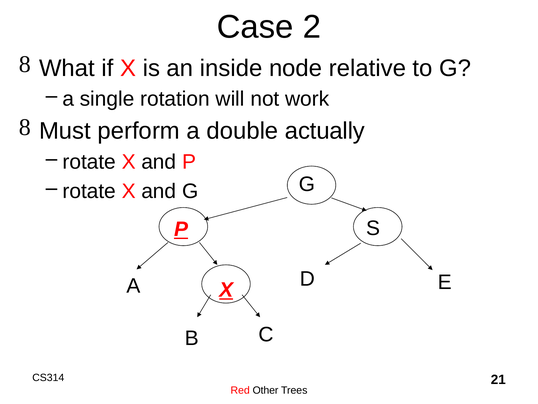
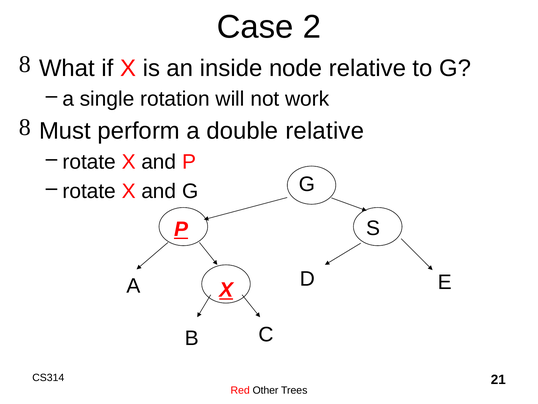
double actually: actually -> relative
